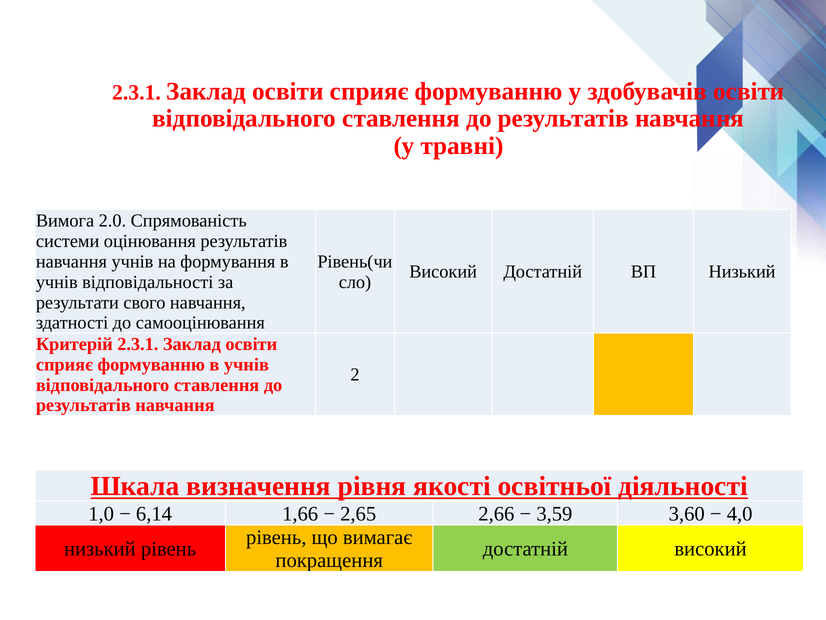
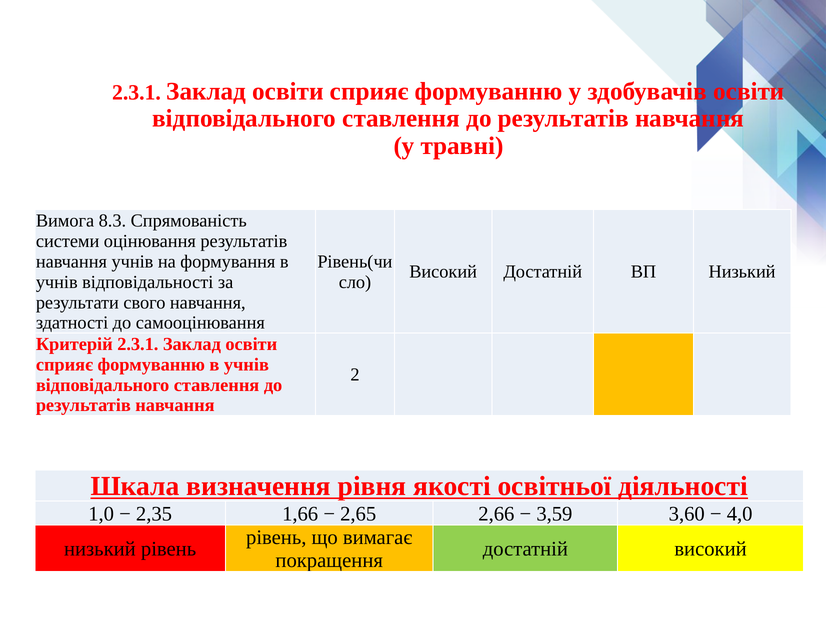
2.0: 2.0 -> 8.3
6,14: 6,14 -> 2,35
